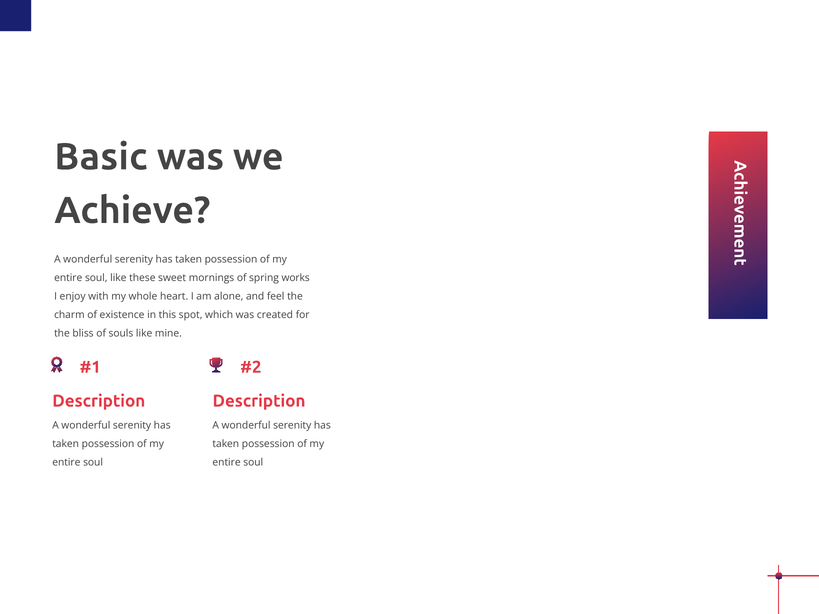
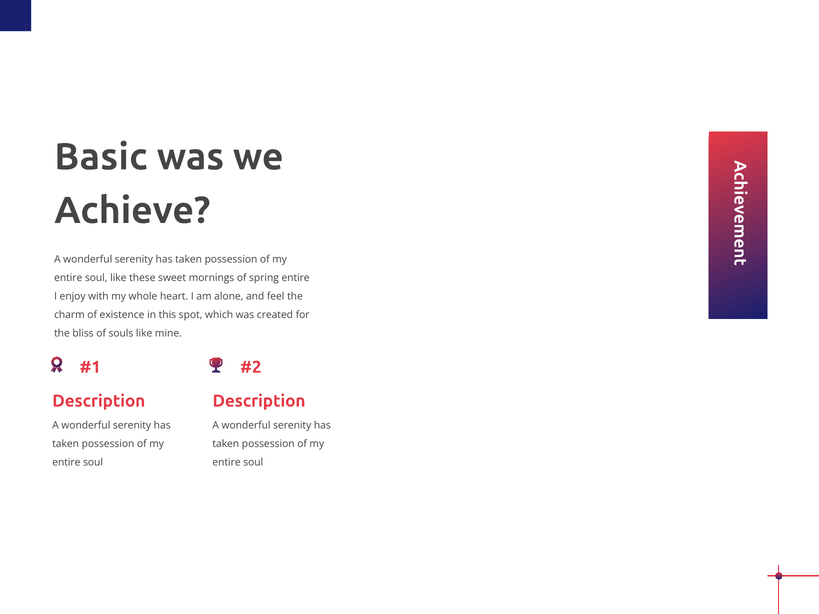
spring works: works -> entire
